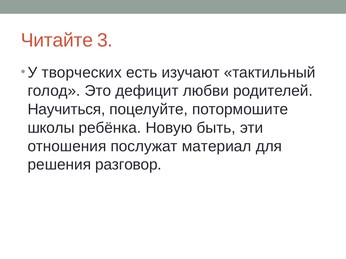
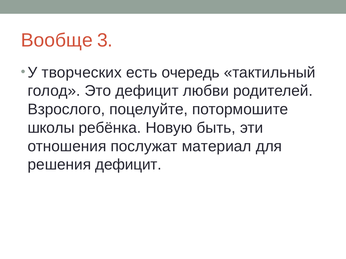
Читайте: Читайте -> Вообще
изучают: изучают -> очередь
Научиться: Научиться -> Взрослого
решения разговор: разговор -> дефицит
